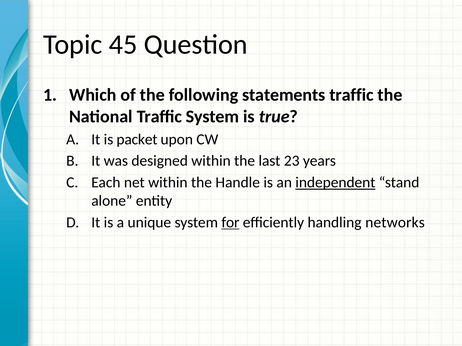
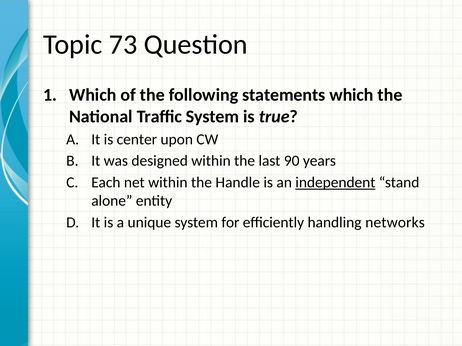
45: 45 -> 73
statements traffic: traffic -> which
packet: packet -> center
23: 23 -> 90
for underline: present -> none
